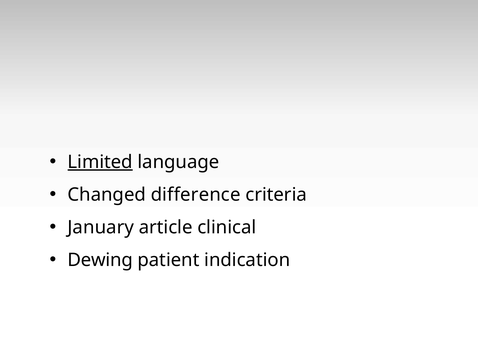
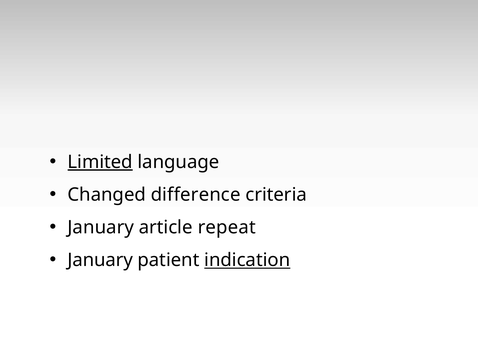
clinical: clinical -> repeat
Dewing at (100, 260): Dewing -> January
indication underline: none -> present
